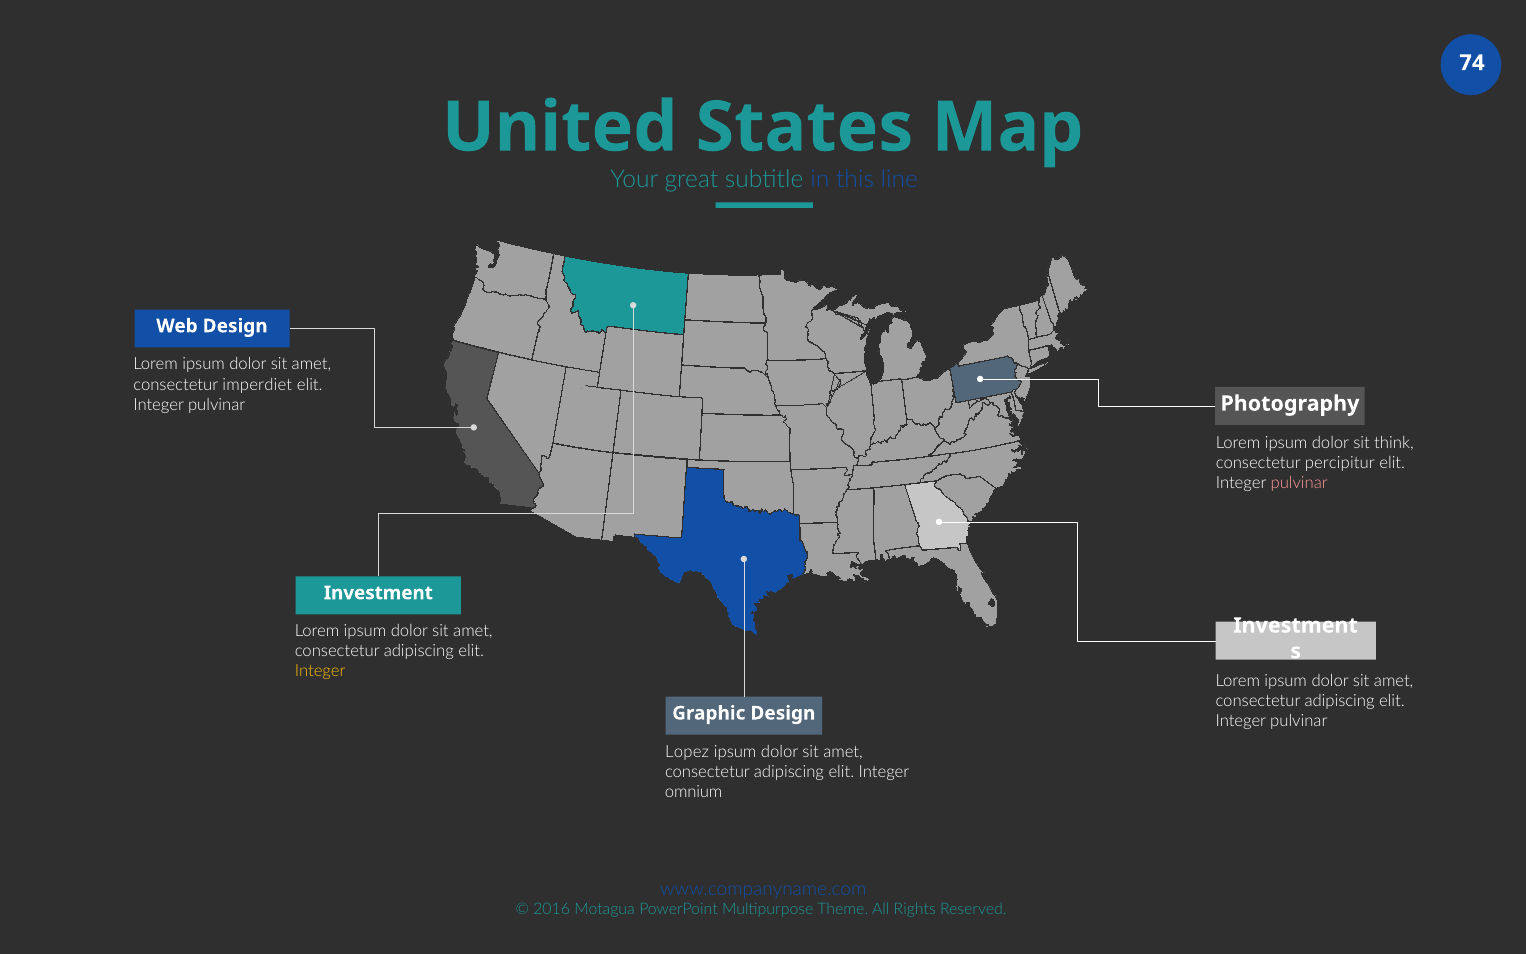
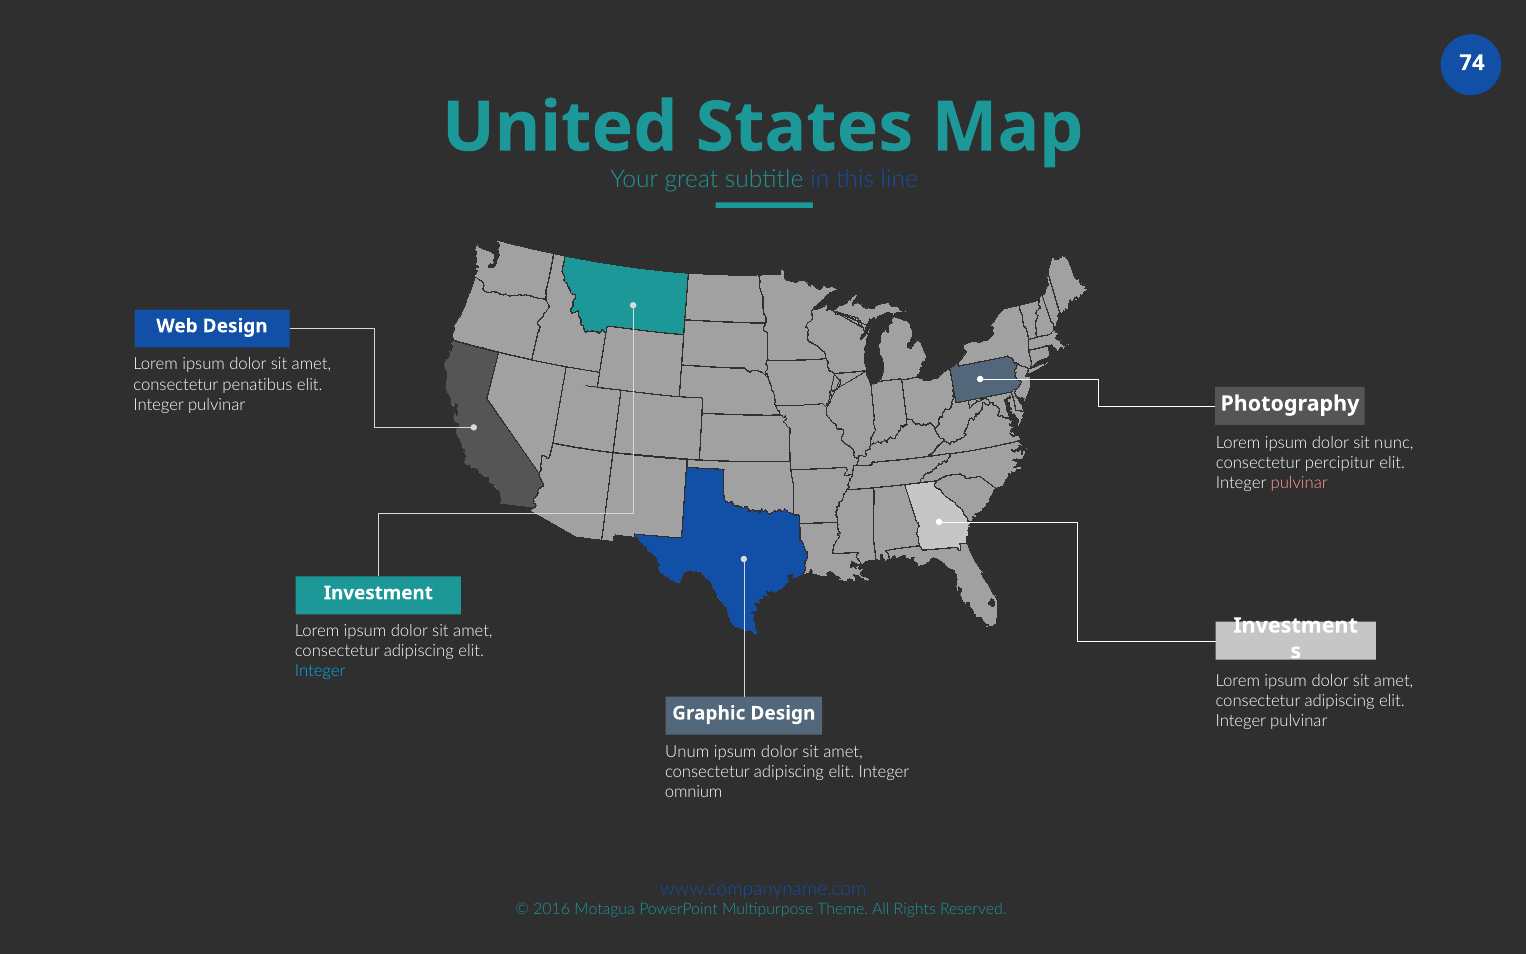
imperdiet: imperdiet -> penatibus
think: think -> nunc
Integer at (320, 671) colour: yellow -> light blue
Lopez: Lopez -> Unum
